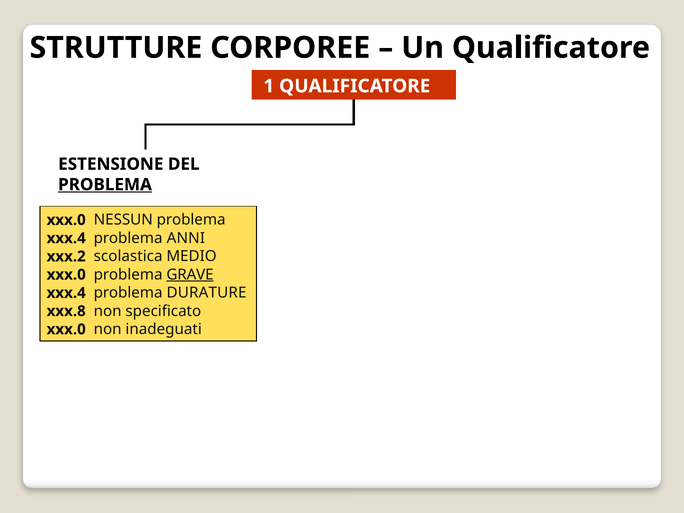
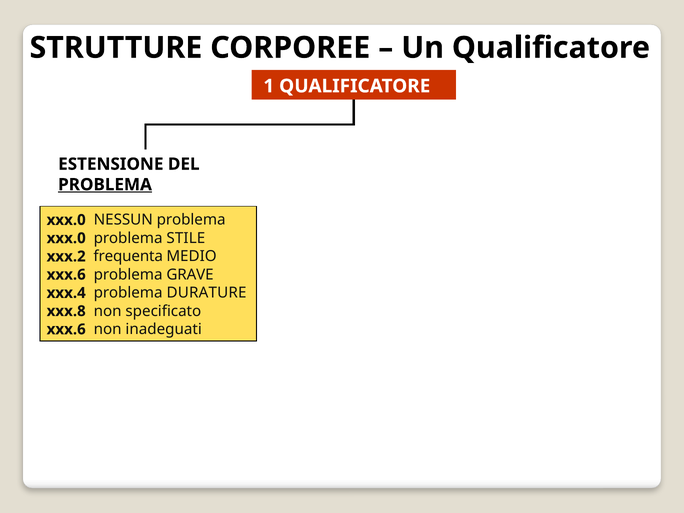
xxx.4 at (66, 238): xxx.4 -> xxx.0
ANNI: ANNI -> STILE
scolastica: scolastica -> frequenta
xxx.0 at (66, 275): xxx.0 -> xxx.6
GRAVE underline: present -> none
xxx.0 at (66, 329): xxx.0 -> xxx.6
